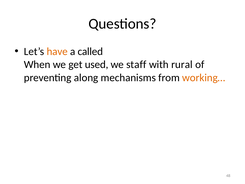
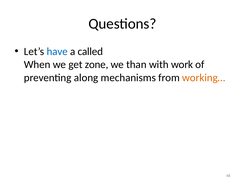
have colour: orange -> blue
used: used -> zone
staff: staff -> than
rural: rural -> work
